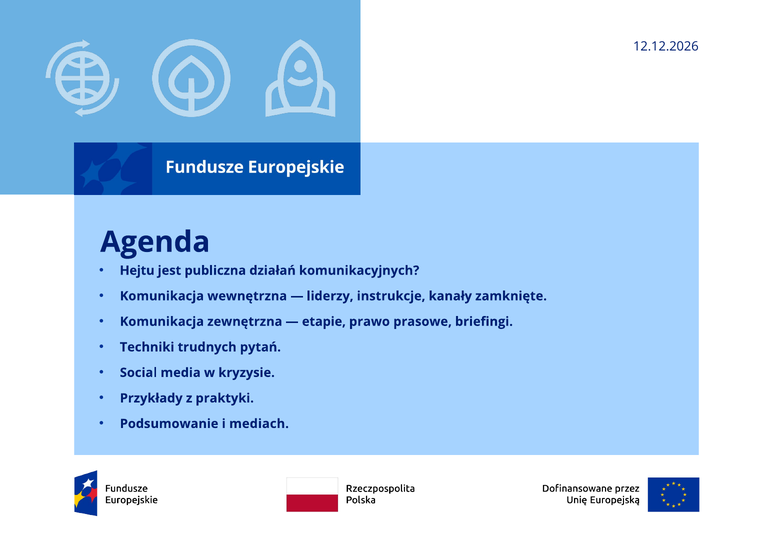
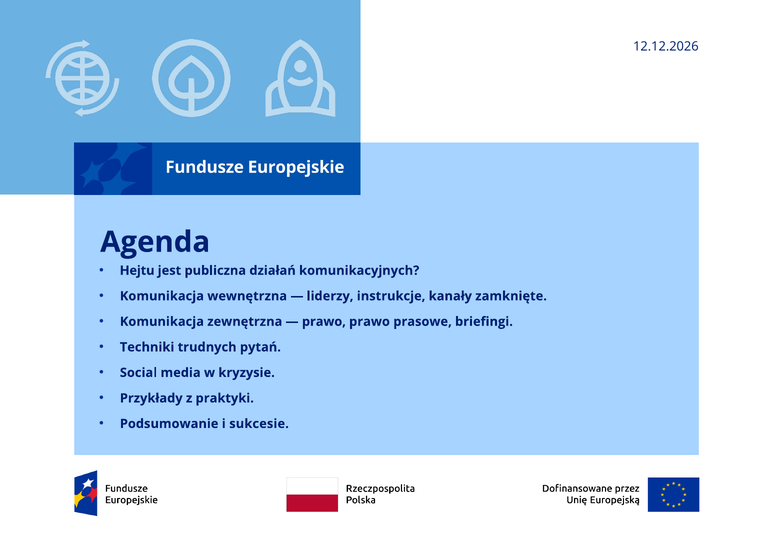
etapie at (324, 322): etapie -> prawo
mediach: mediach -> sukcesie
